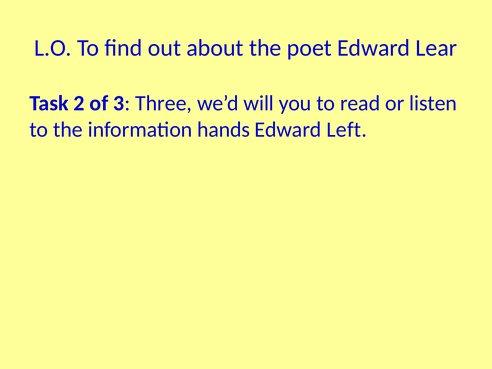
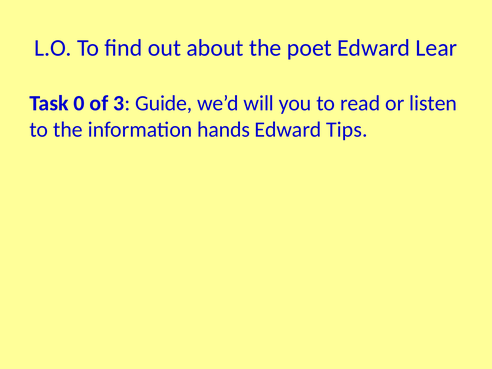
2: 2 -> 0
Three: Three -> Guide
Left: Left -> Tips
